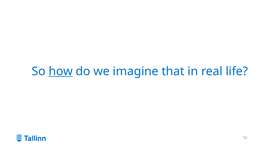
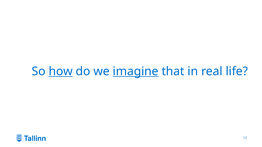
imagine underline: none -> present
